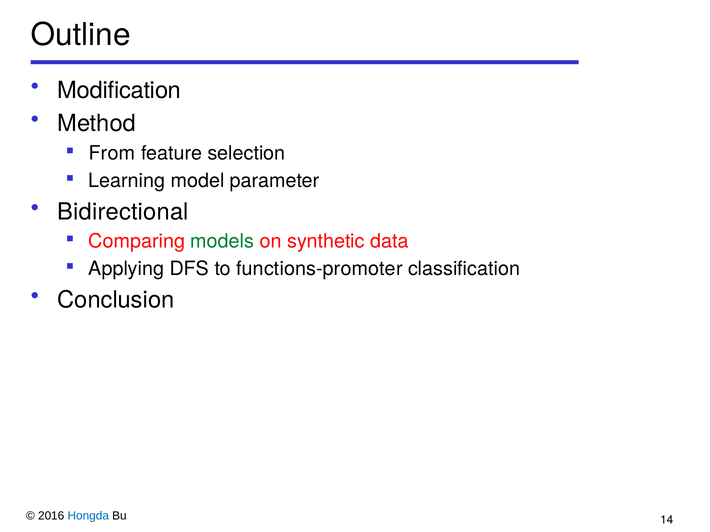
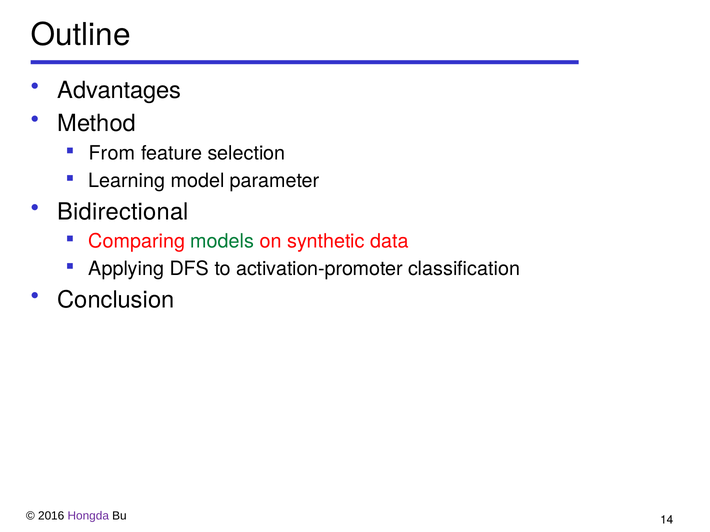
Modification: Modification -> Advantages
functions-promoter: functions-promoter -> activation-promoter
Hongda colour: blue -> purple
